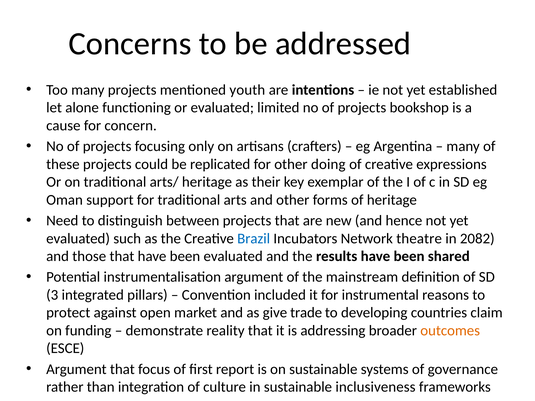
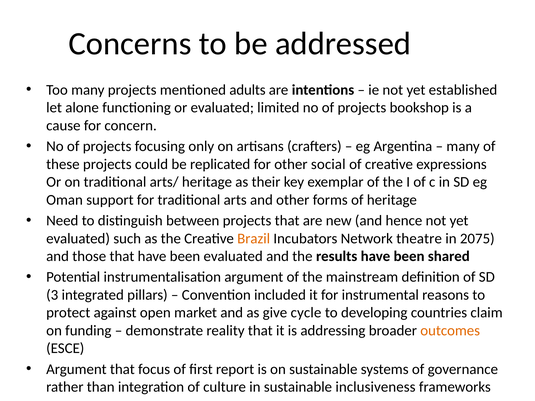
youth: youth -> adults
doing: doing -> social
Brazil colour: blue -> orange
2082: 2082 -> 2075
trade: trade -> cycle
